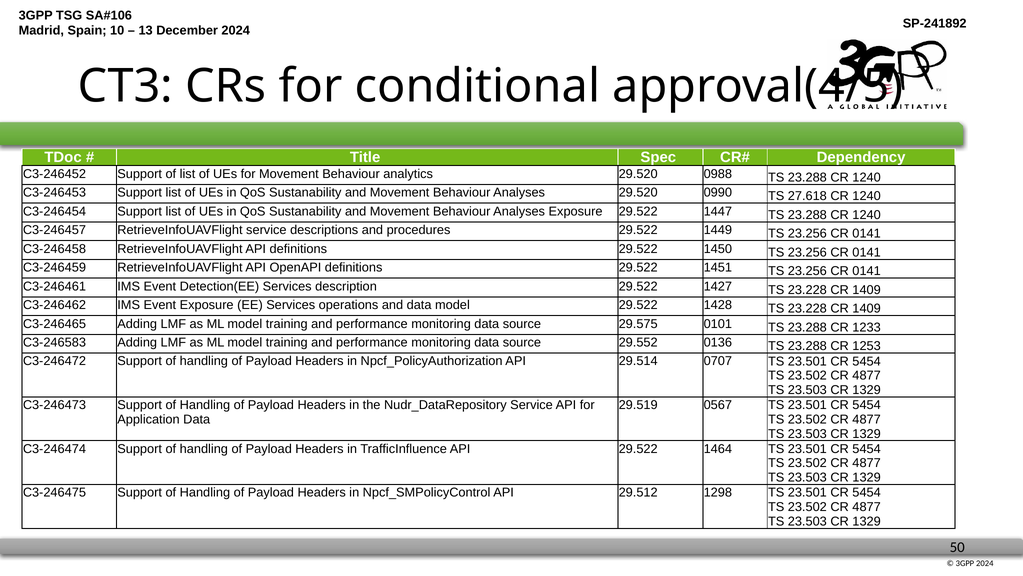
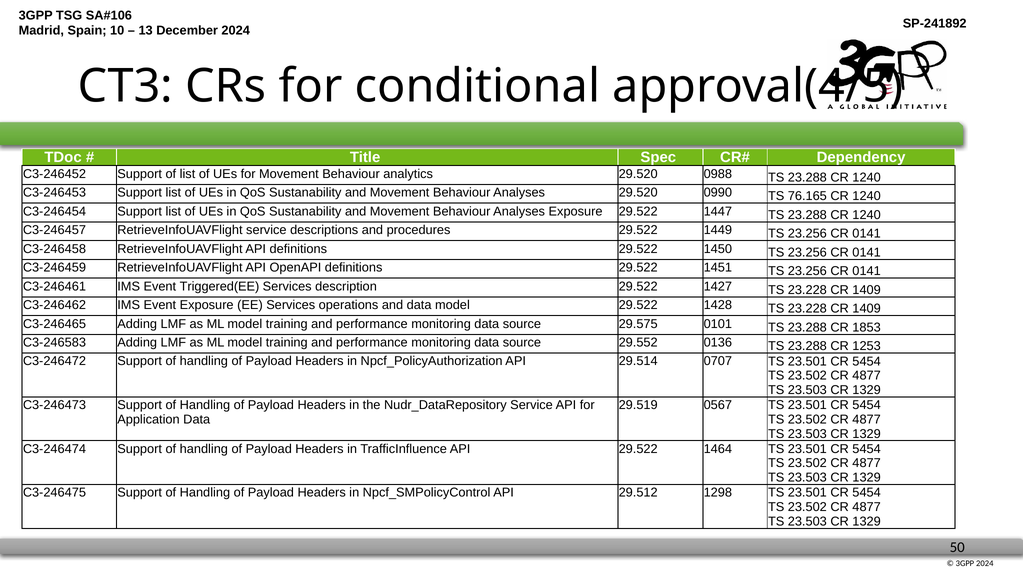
27.618: 27.618 -> 76.165
Detection(EE: Detection(EE -> Triggered(EE
1233: 1233 -> 1853
